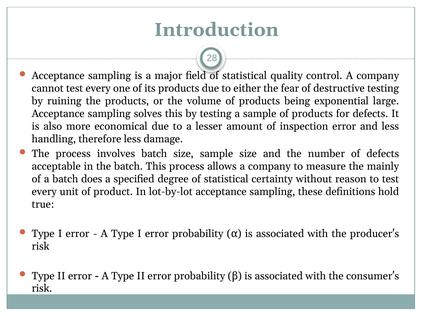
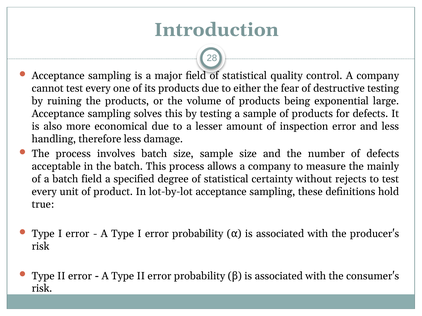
batch does: does -> field
reason: reason -> rejects
